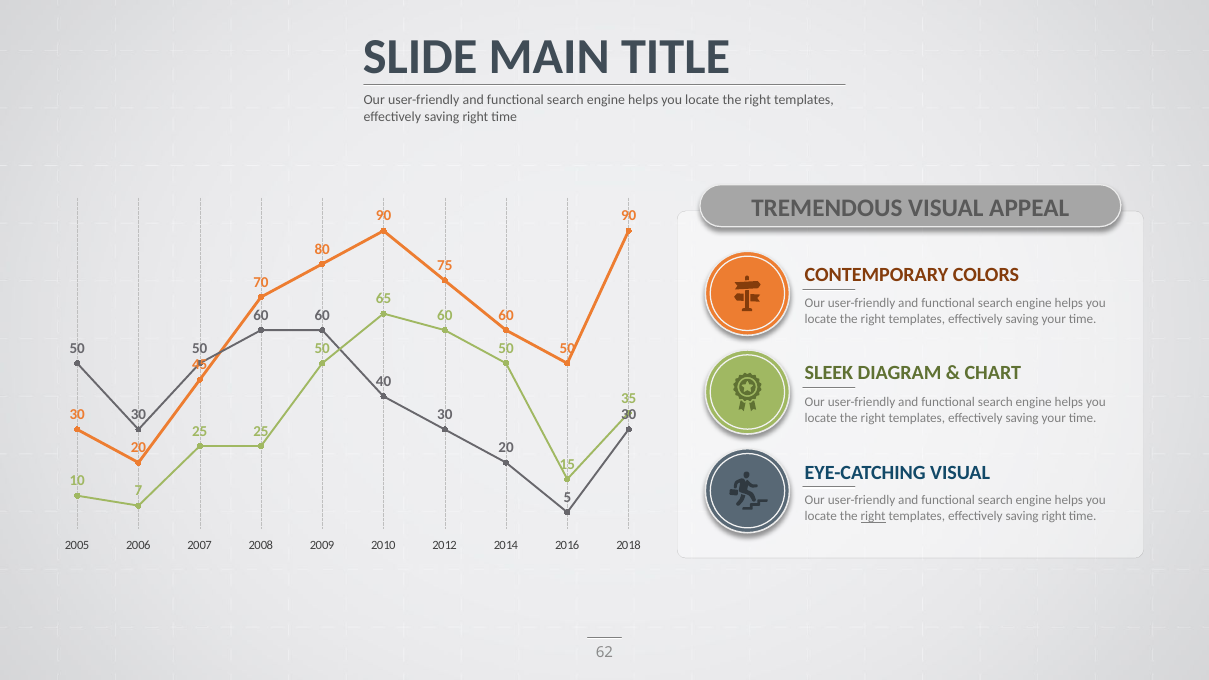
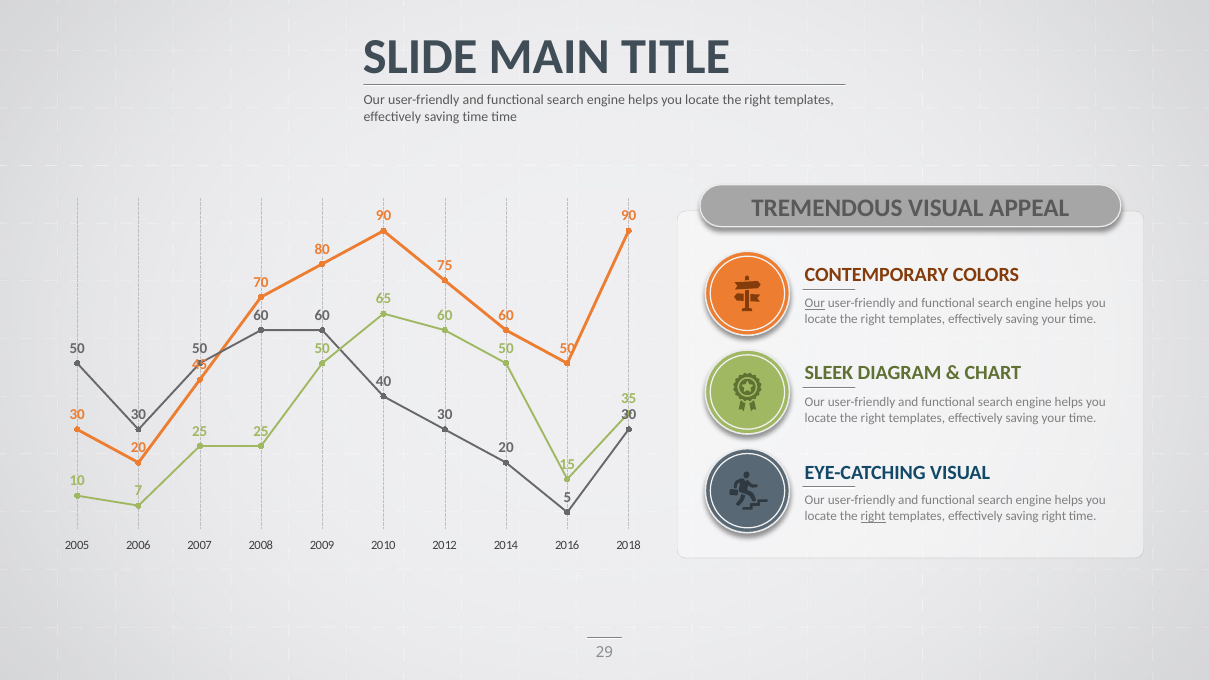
right at (475, 117): right -> time
Our at (815, 303) underline: none -> present
62: 62 -> 29
